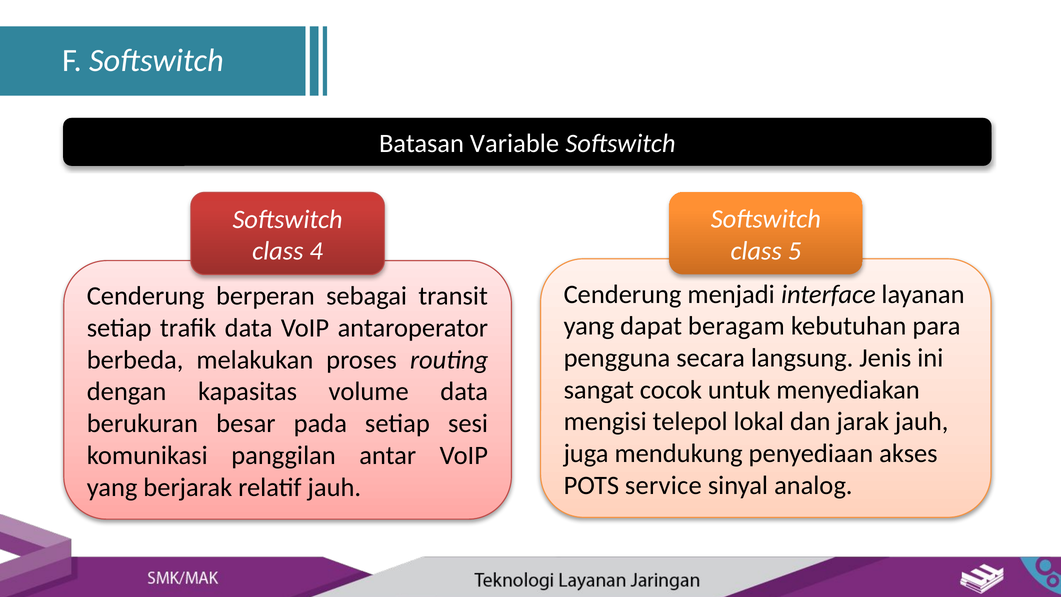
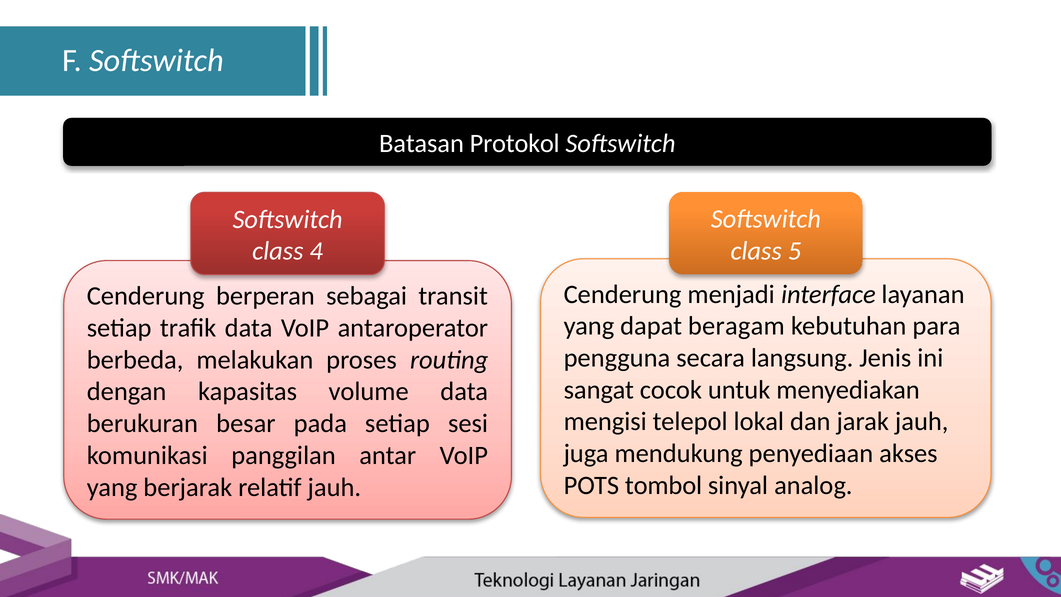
Variable: Variable -> Protokol
service: service -> tombol
